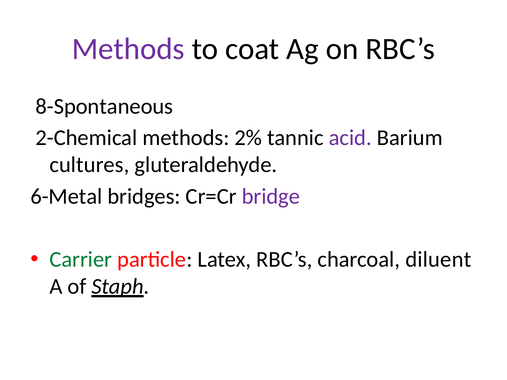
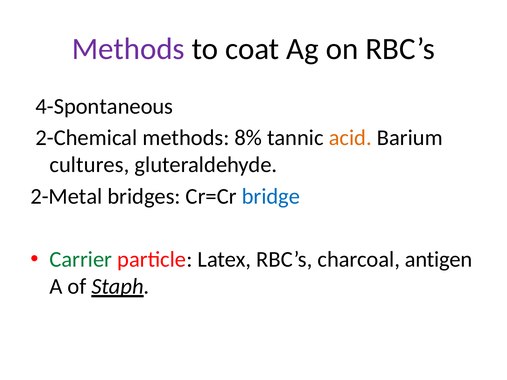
8-Spontaneous: 8-Spontaneous -> 4-Spontaneous
2%: 2% -> 8%
acid colour: purple -> orange
6-Metal: 6-Metal -> 2-Metal
bridge colour: purple -> blue
diluent: diluent -> antigen
